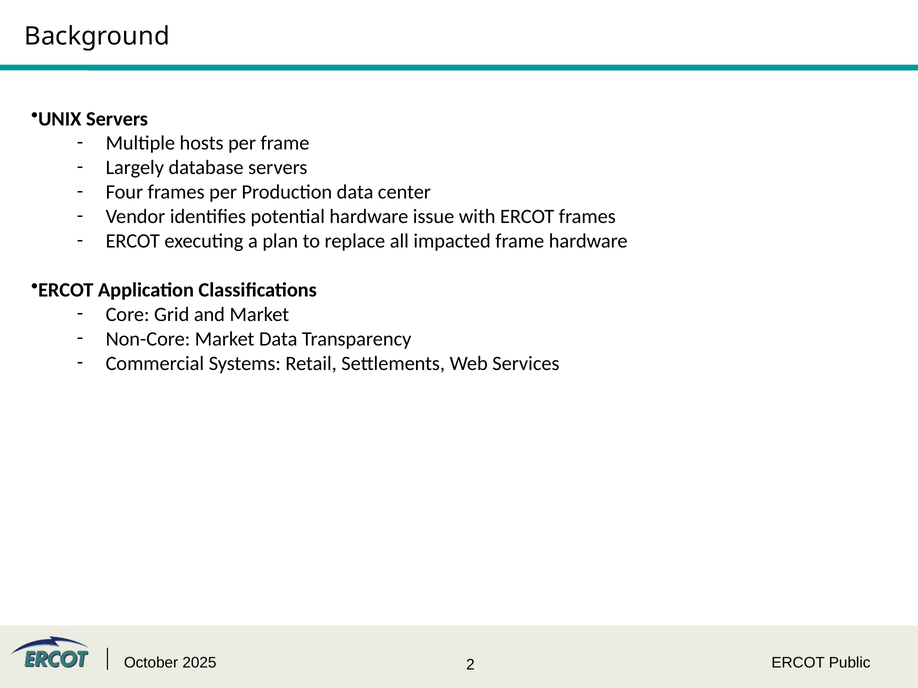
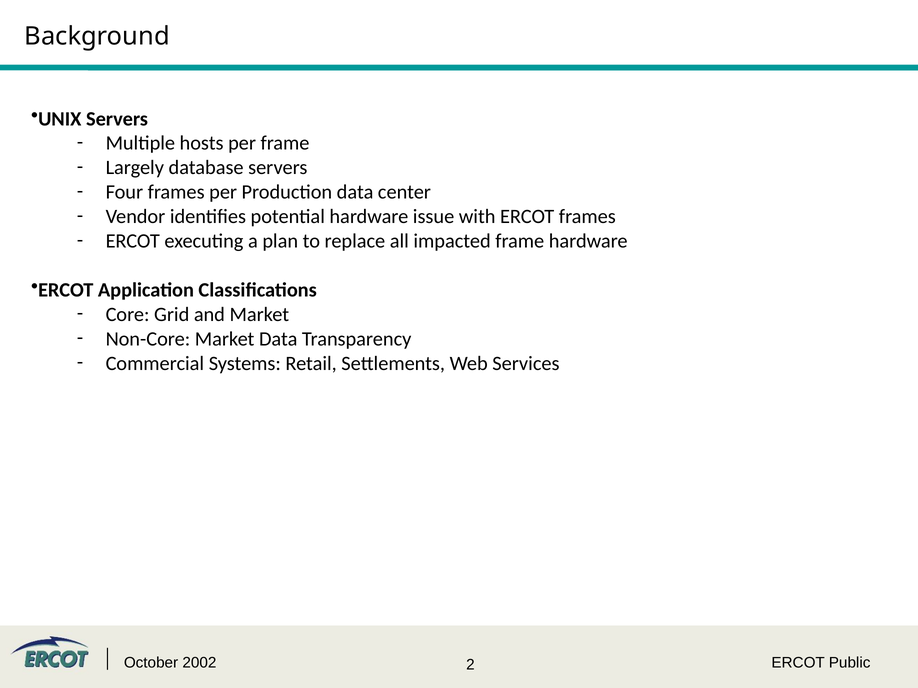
2025: 2025 -> 2002
